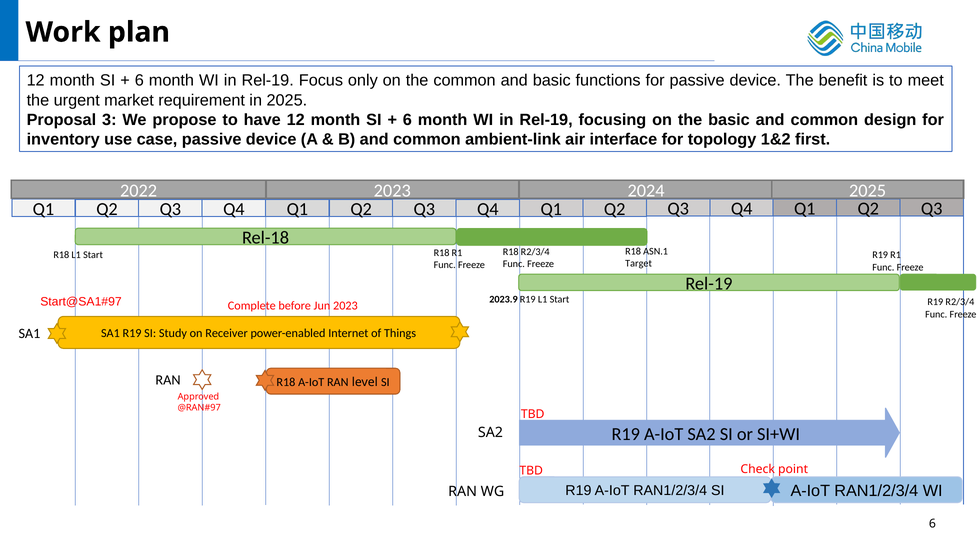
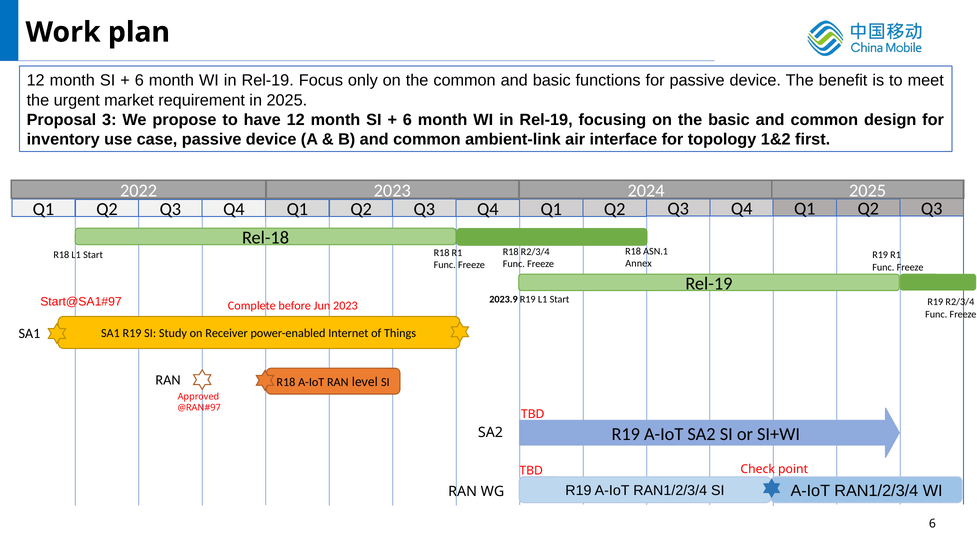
Target: Target -> Annex
